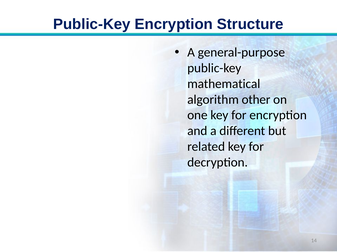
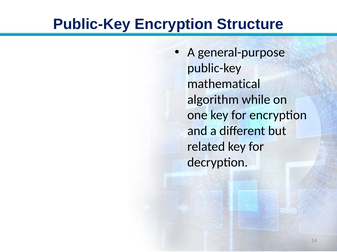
other: other -> while
